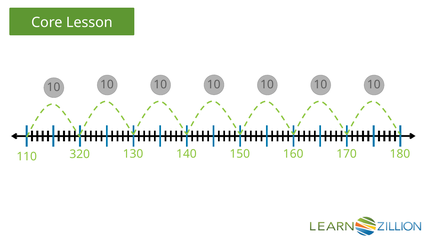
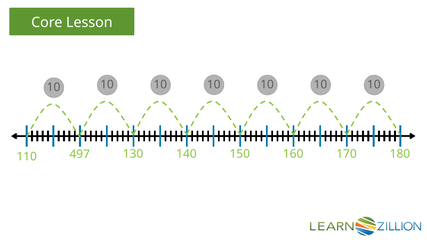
320: 320 -> 497
